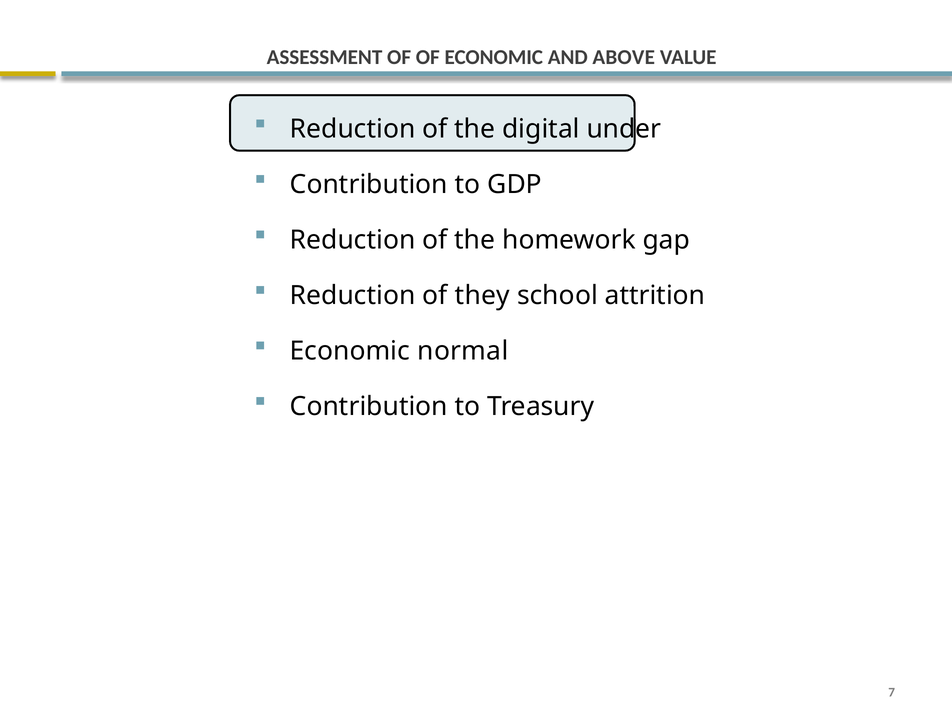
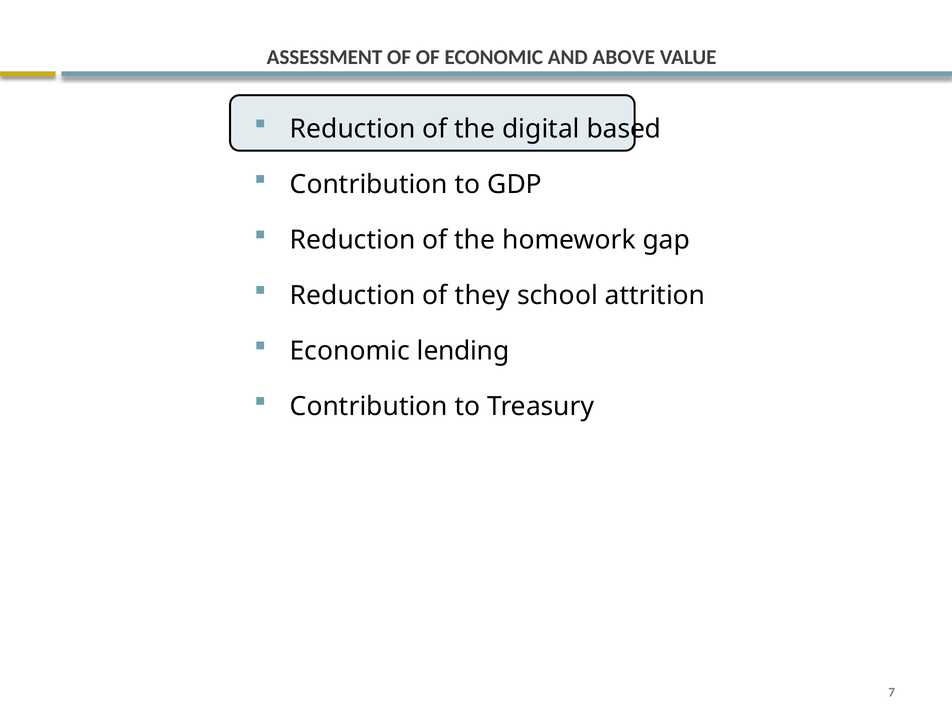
under: under -> based
normal: normal -> lending
